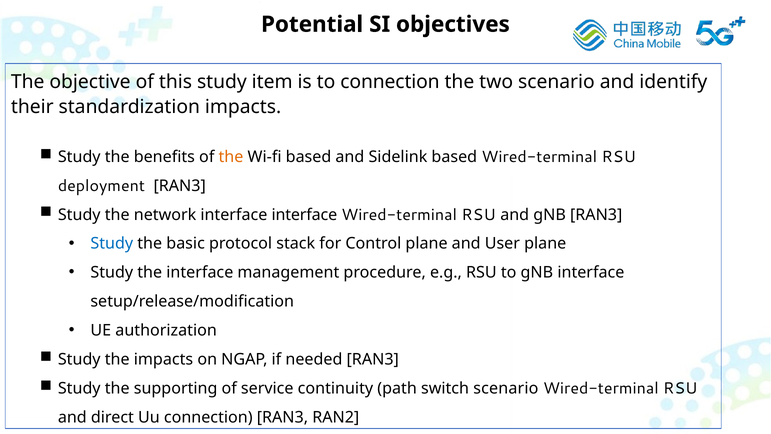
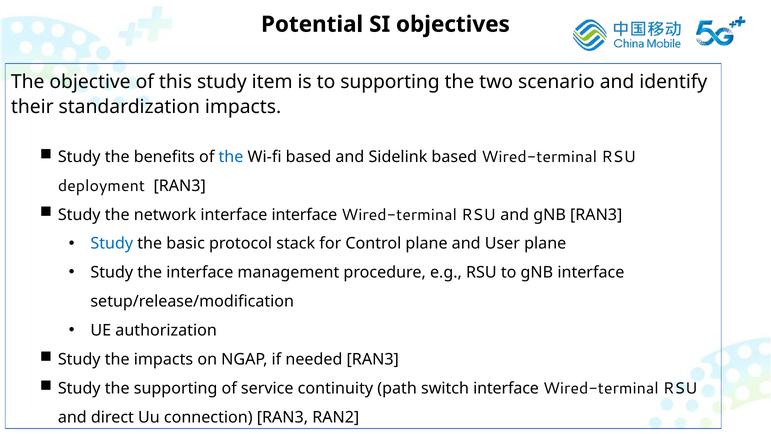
to connection: connection -> supporting
the at (231, 157) colour: orange -> blue
switch scenario: scenario -> interface
